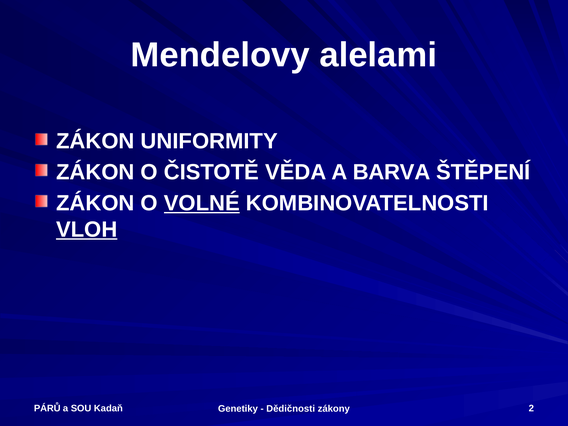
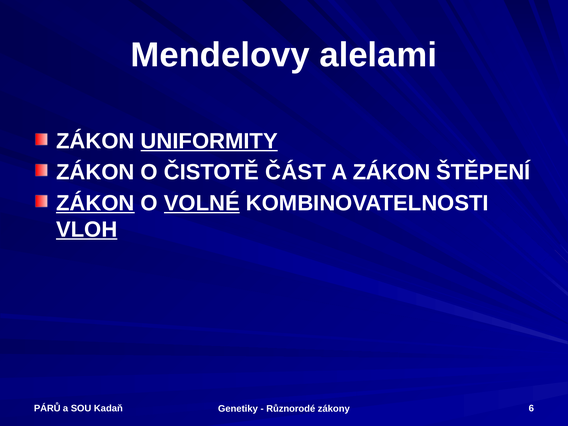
UNIFORMITY underline: none -> present
VĚDA: VĚDA -> ČÁST
A BARVA: BARVA -> ZÁKON
ZÁKON at (95, 203) underline: none -> present
Dědičnosti: Dědičnosti -> Různorodé
2: 2 -> 6
